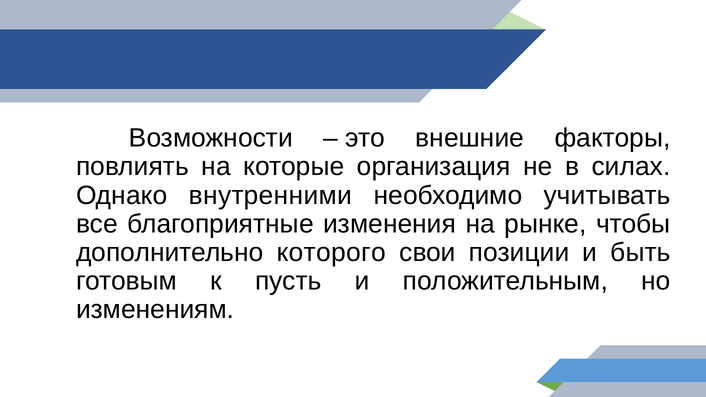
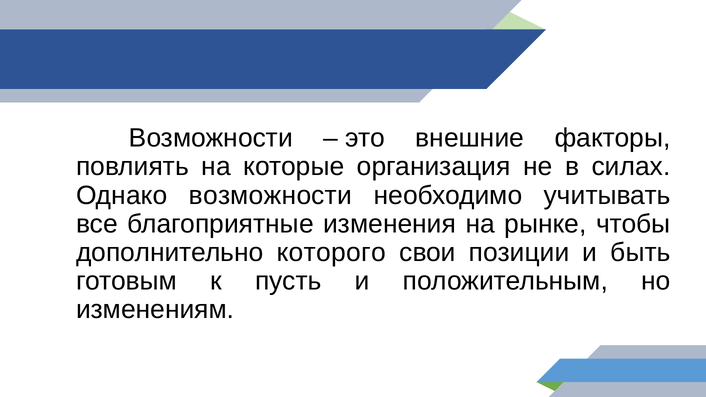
Однако внутренними: внутренними -> возможности
